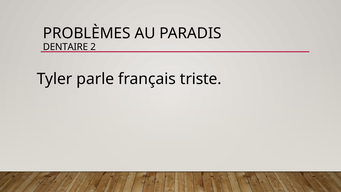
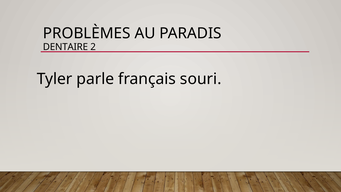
triste: triste -> souri
